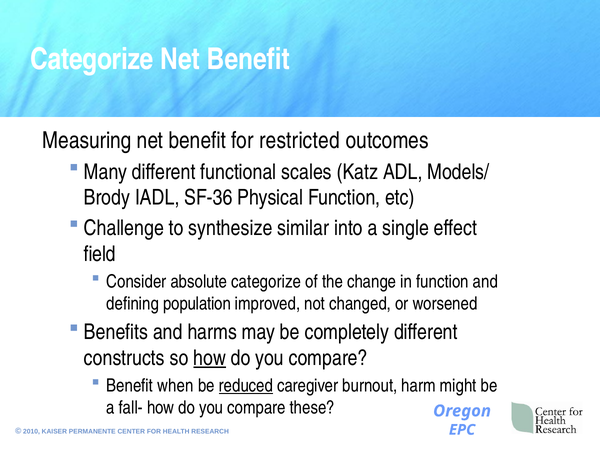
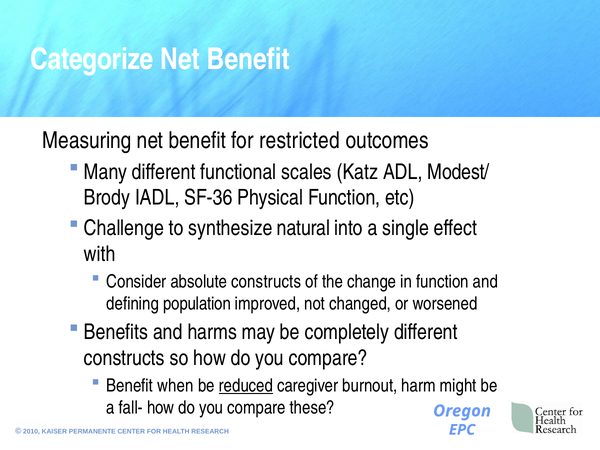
Models/: Models/ -> Modest/
similar: similar -> natural
field: field -> with
absolute categorize: categorize -> constructs
how at (210, 358) underline: present -> none
